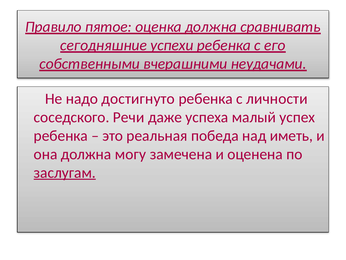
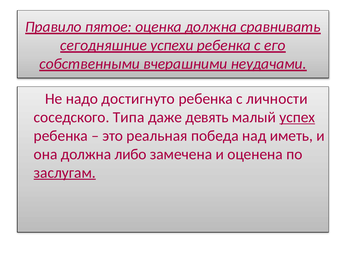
Речи: Речи -> Типа
успеха: успеха -> девять
успех underline: none -> present
могу: могу -> либо
